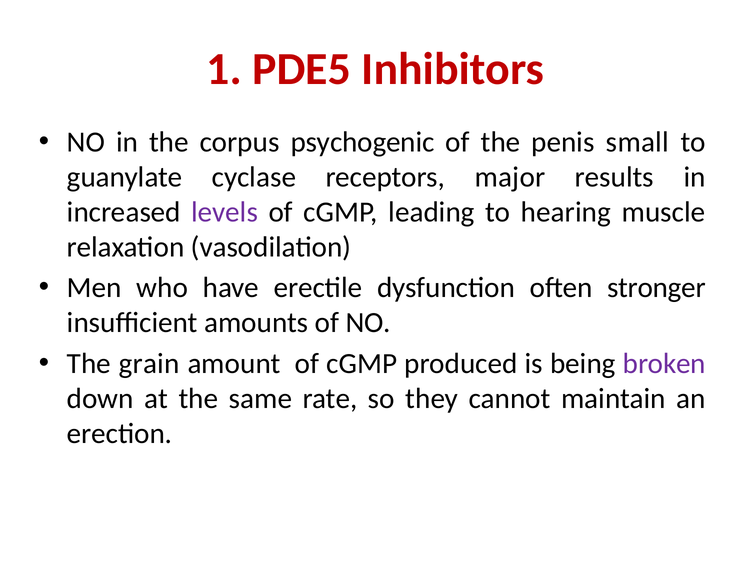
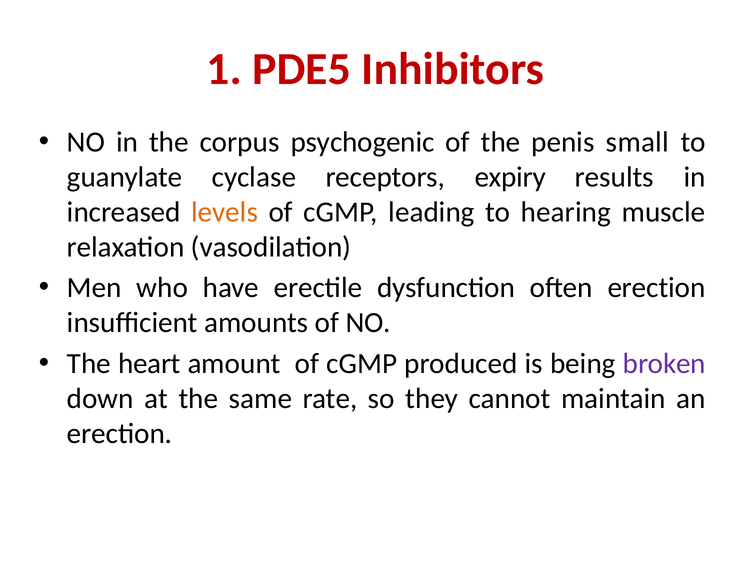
major: major -> expiry
levels colour: purple -> orange
often stronger: stronger -> erection
grain: grain -> heart
